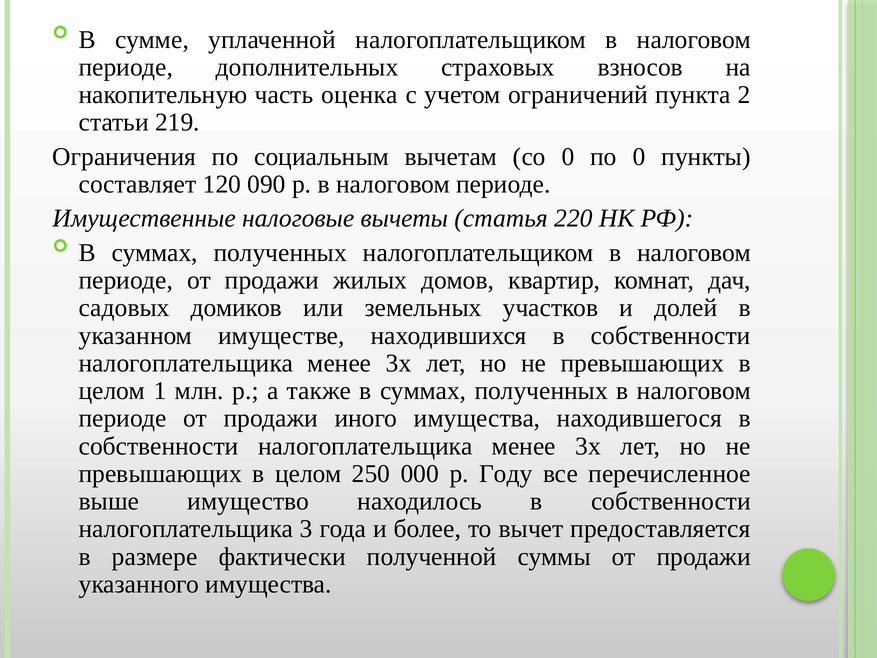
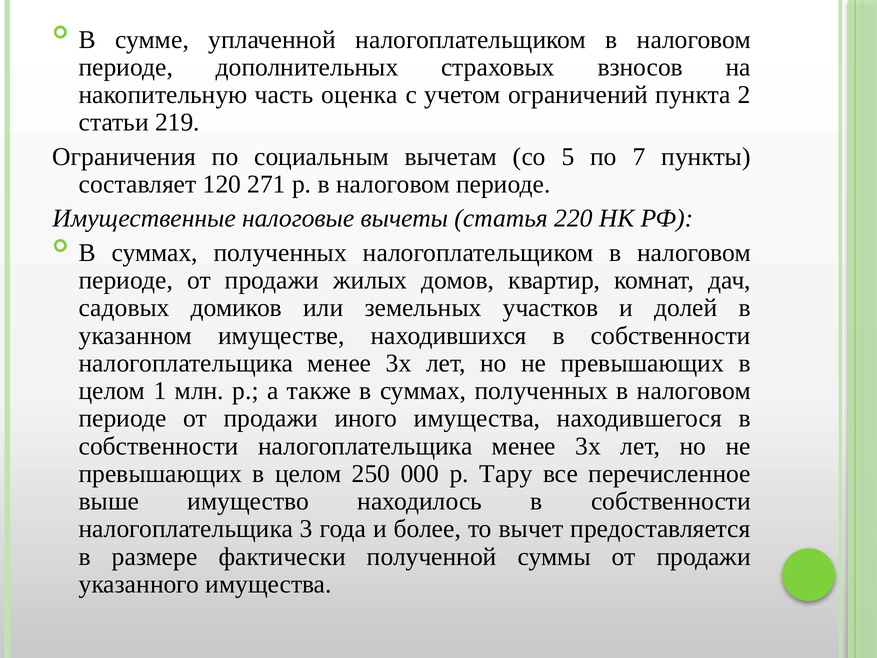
со 0: 0 -> 5
по 0: 0 -> 7
090: 090 -> 271
Году: Году -> Тару
